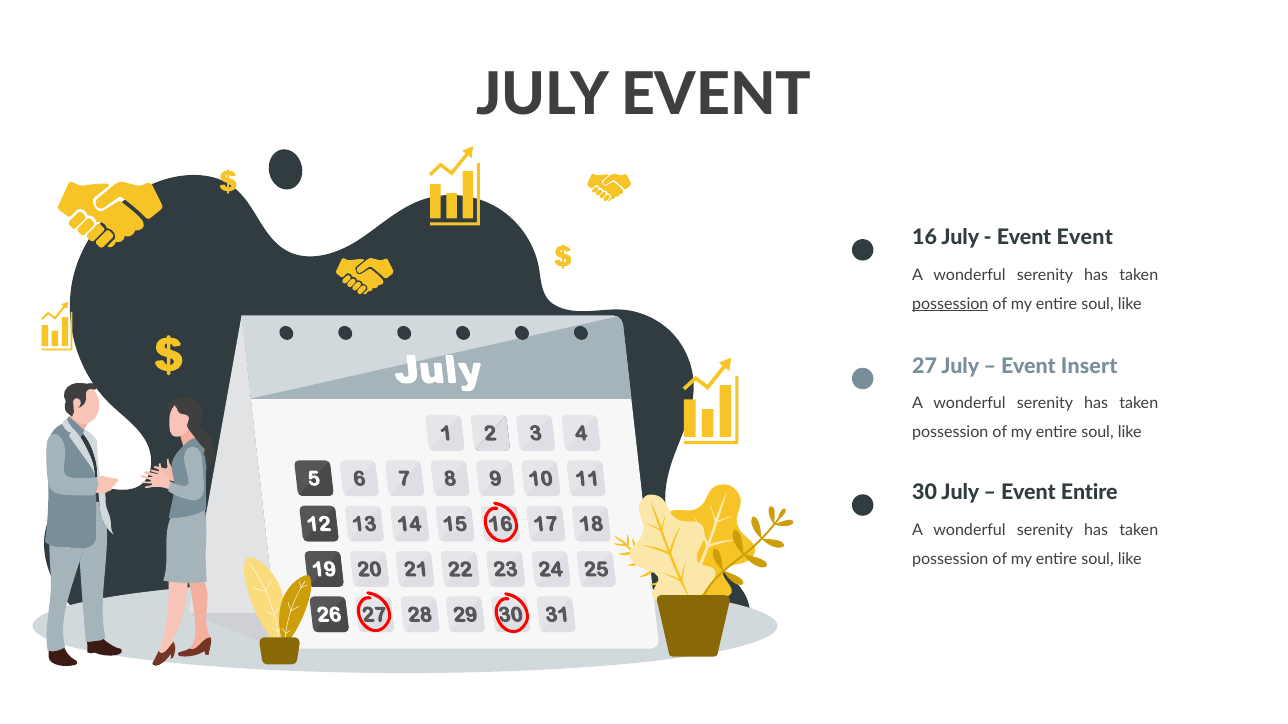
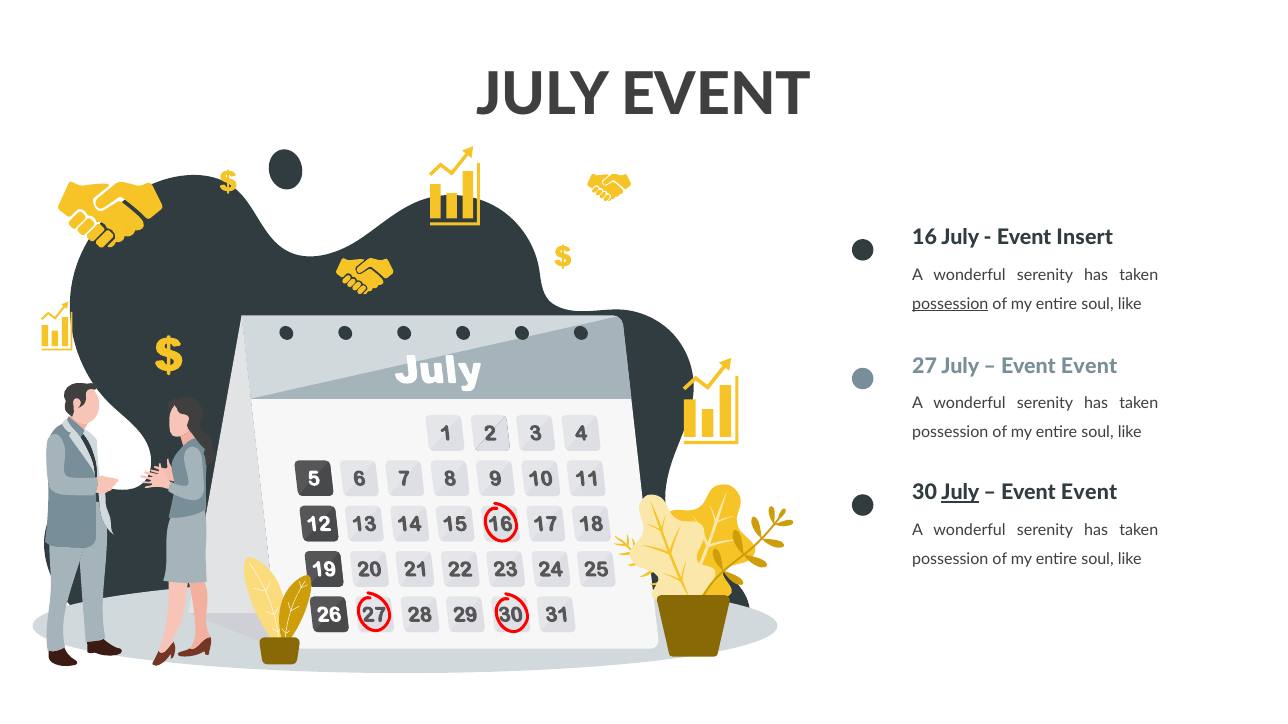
Event Event: Event -> Insert
Insert at (1089, 367): Insert -> Event
July at (960, 493) underline: none -> present
Entire at (1089, 493): Entire -> Event
